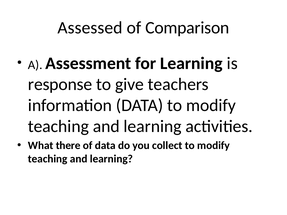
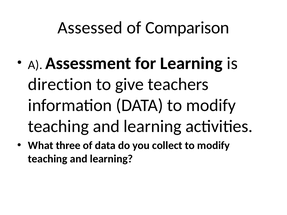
response: response -> direction
there: there -> three
